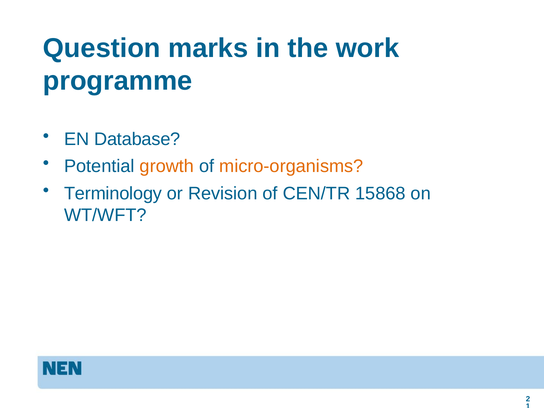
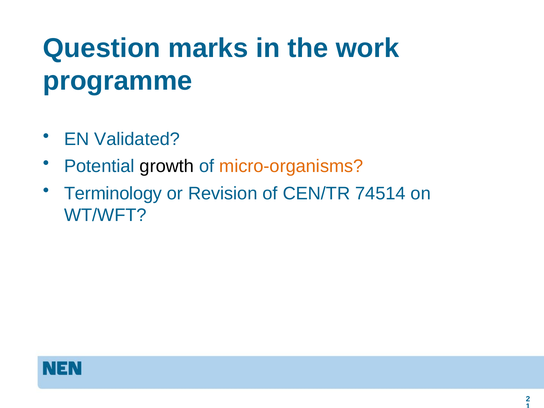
Database: Database -> Validated
growth colour: orange -> black
15868: 15868 -> 74514
